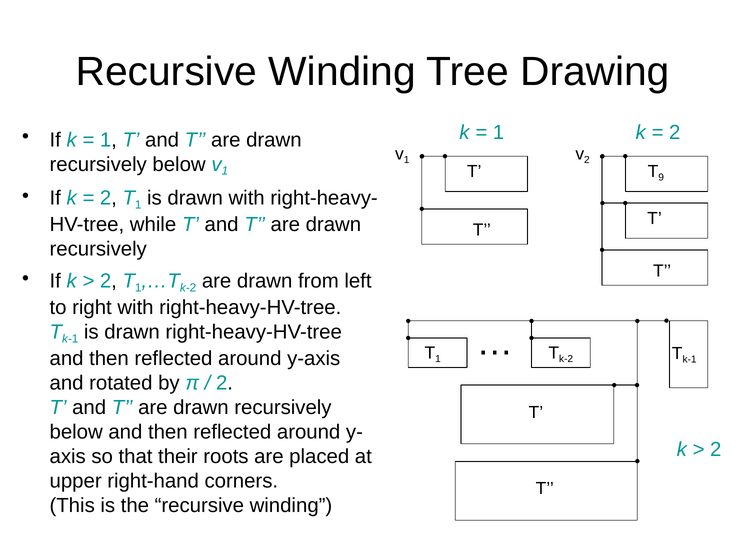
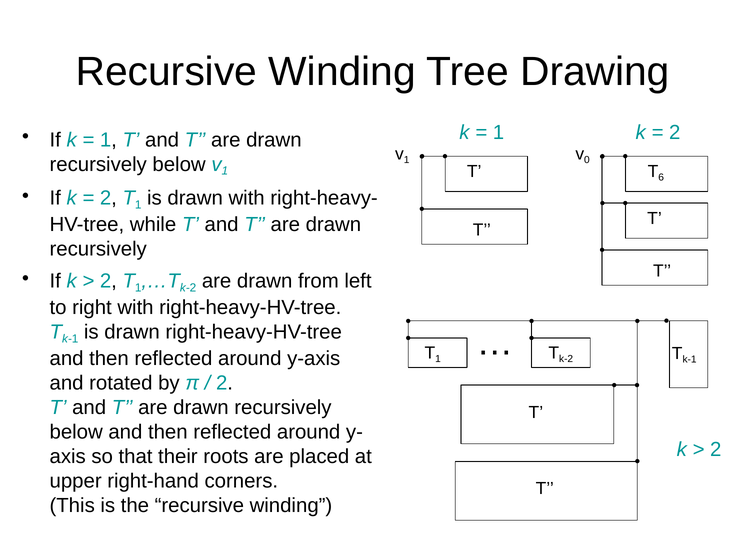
2 at (587, 160): 2 -> 0
9: 9 -> 6
